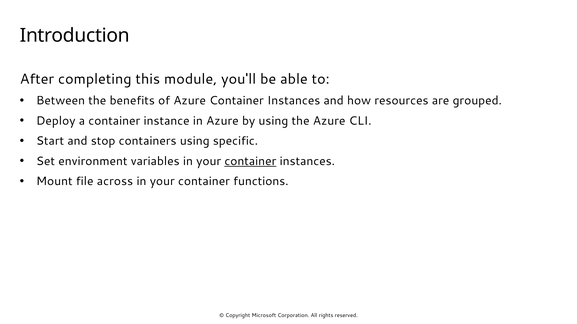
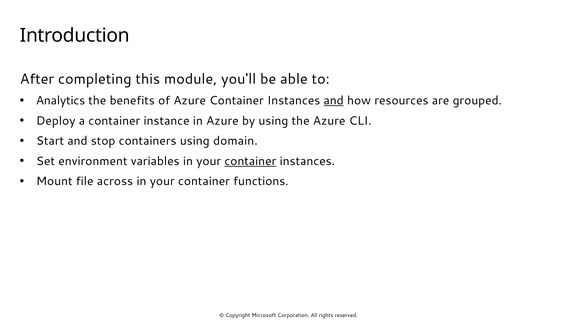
Between: Between -> Analytics
and at (334, 101) underline: none -> present
specific: specific -> domain
